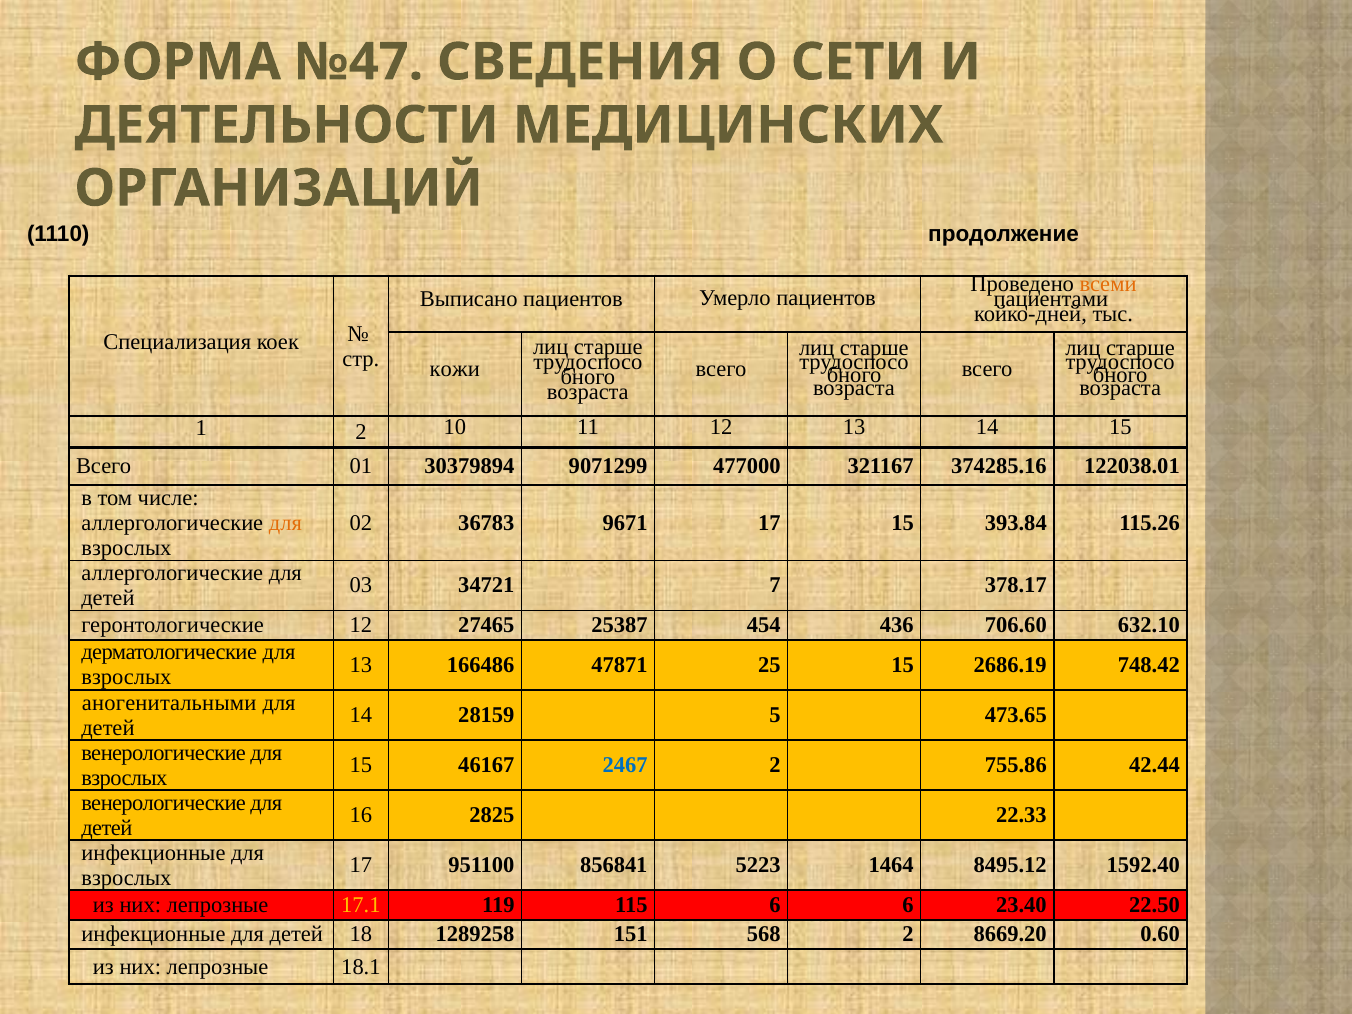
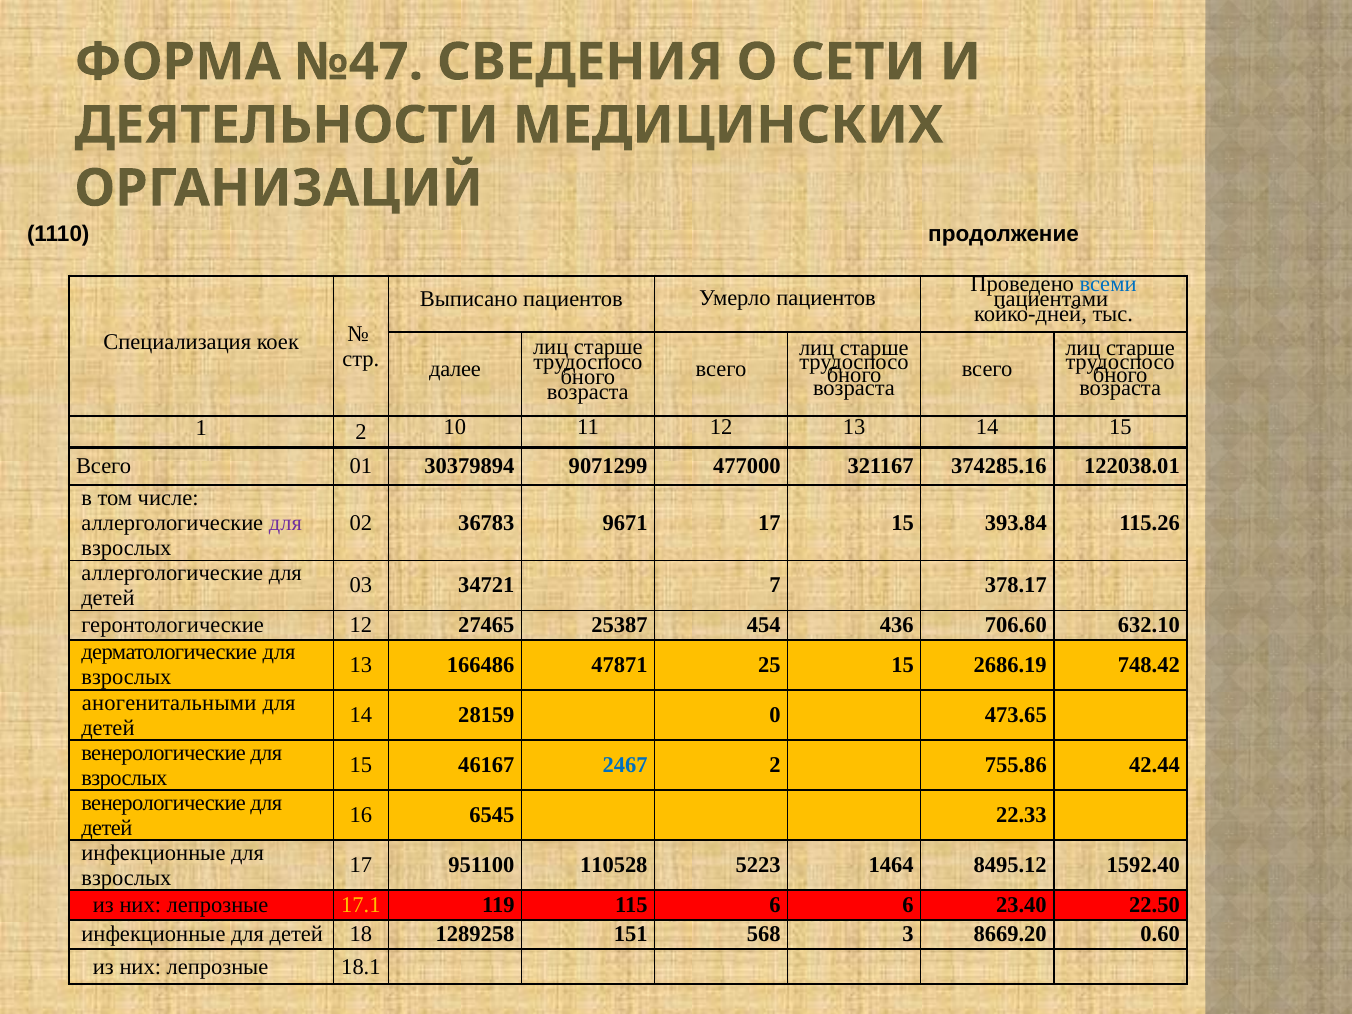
всеми colour: orange -> blue
кожи: кожи -> далее
для at (285, 523) colour: orange -> purple
5: 5 -> 0
2825: 2825 -> 6545
856841: 856841 -> 110528
568 2: 2 -> 3
